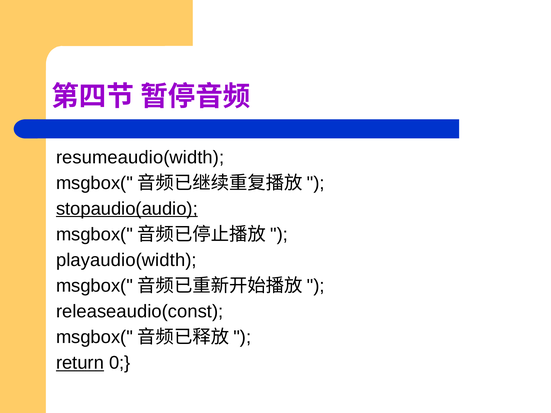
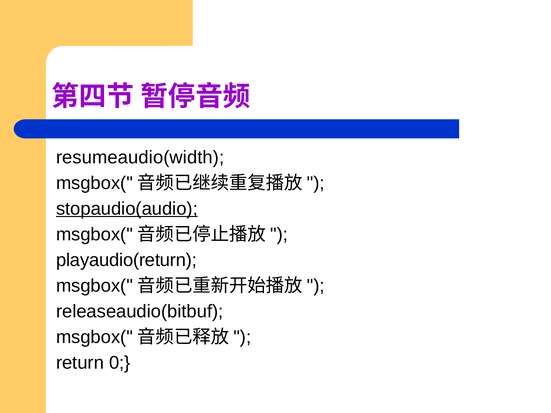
playaudio(width: playaudio(width -> playaudio(return
releaseaudio(const: releaseaudio(const -> releaseaudio(bitbuf
return underline: present -> none
